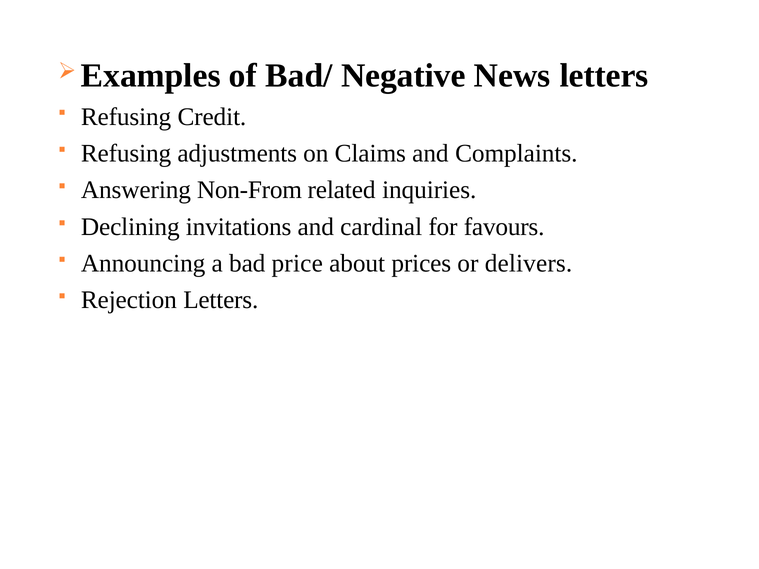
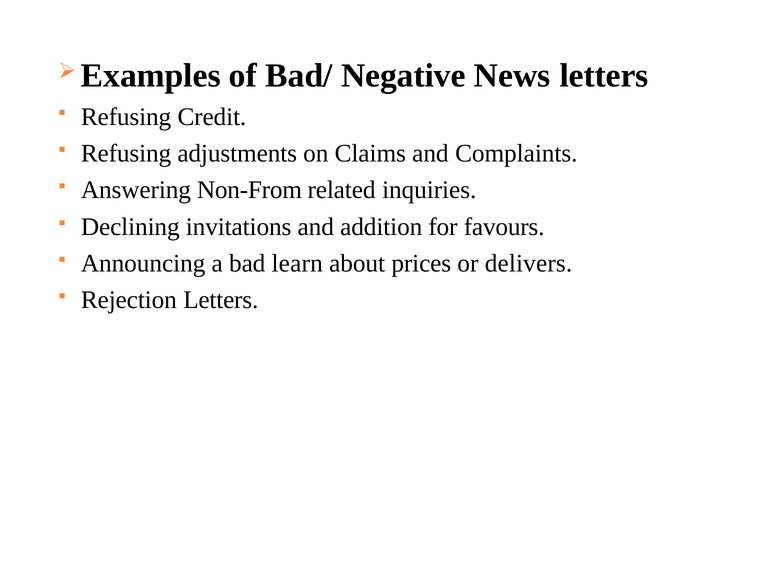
cardinal: cardinal -> addition
price: price -> learn
